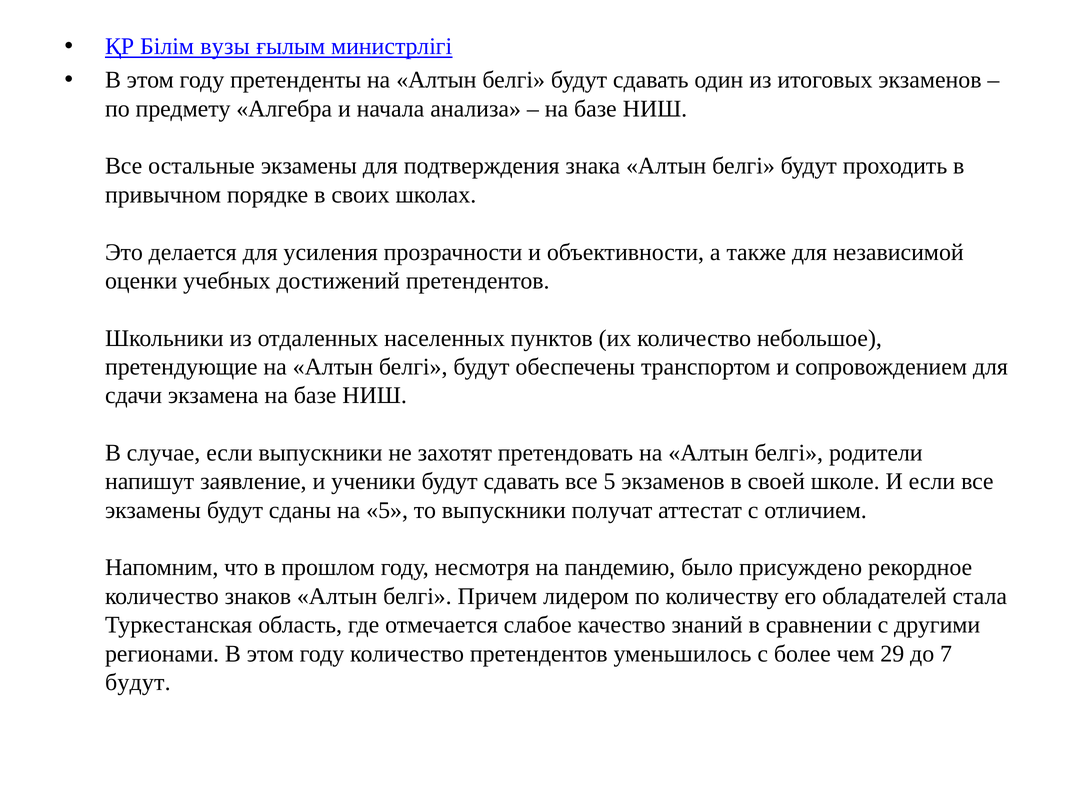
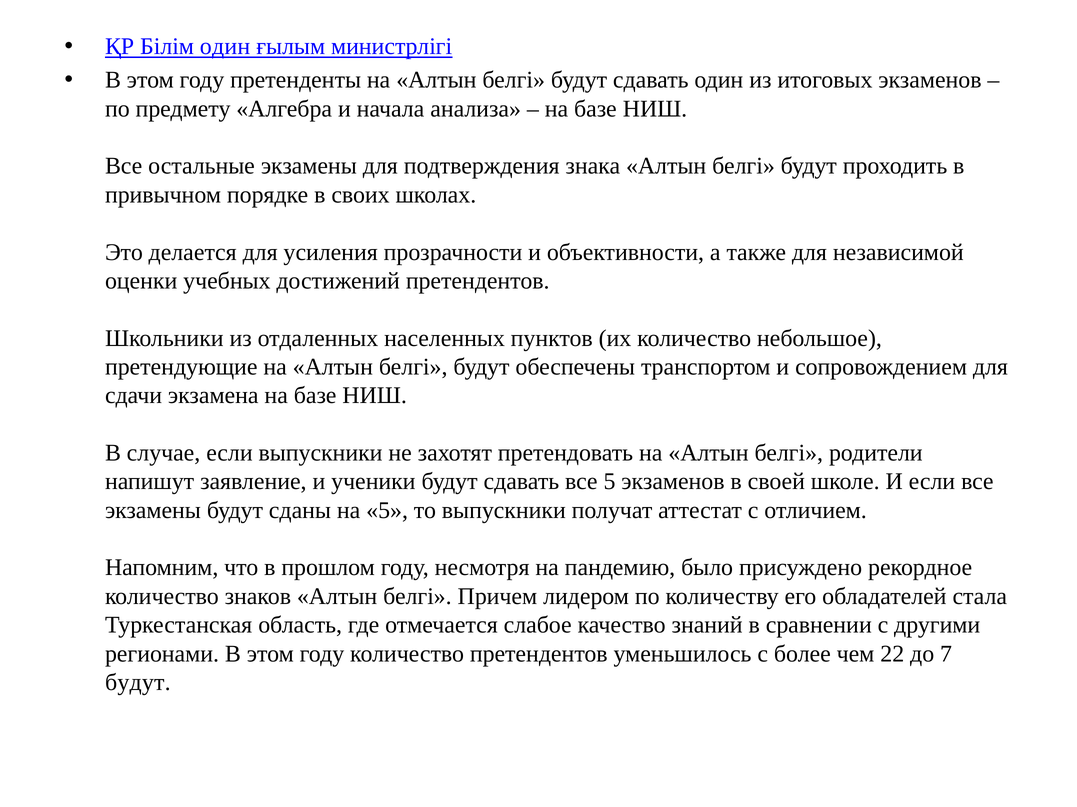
Білім вузы: вузы -> один
29: 29 -> 22
